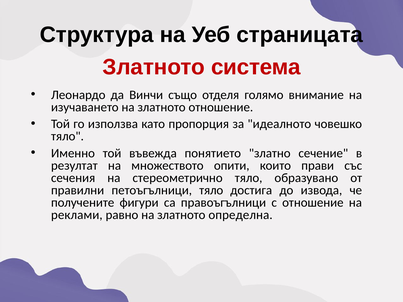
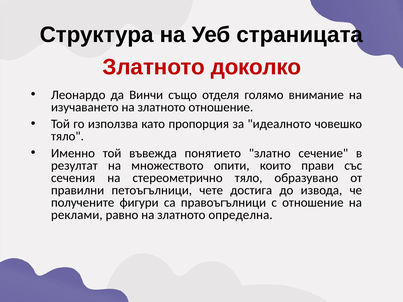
система: система -> доколко
петоъгълници тяло: тяло -> чете
